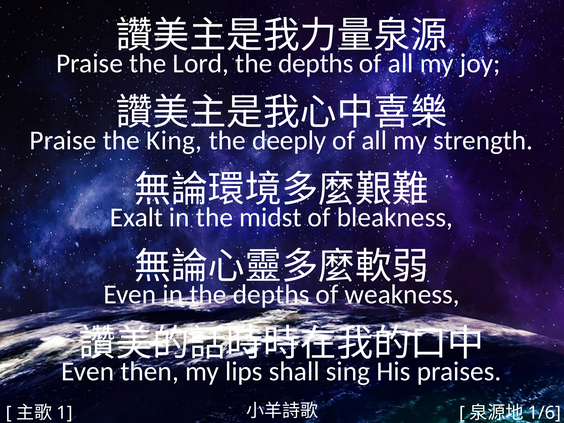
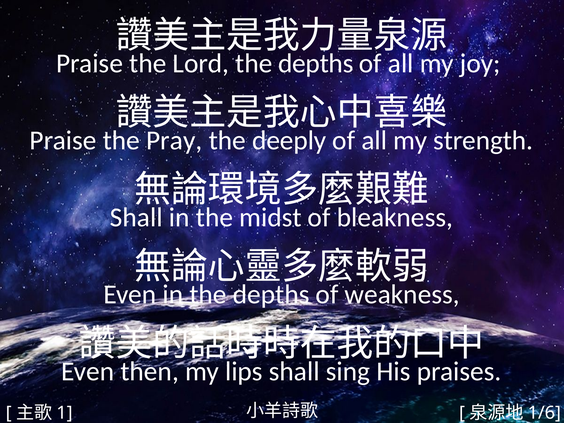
King: King -> Pray
Exalt at (136, 217): Exalt -> Shall
